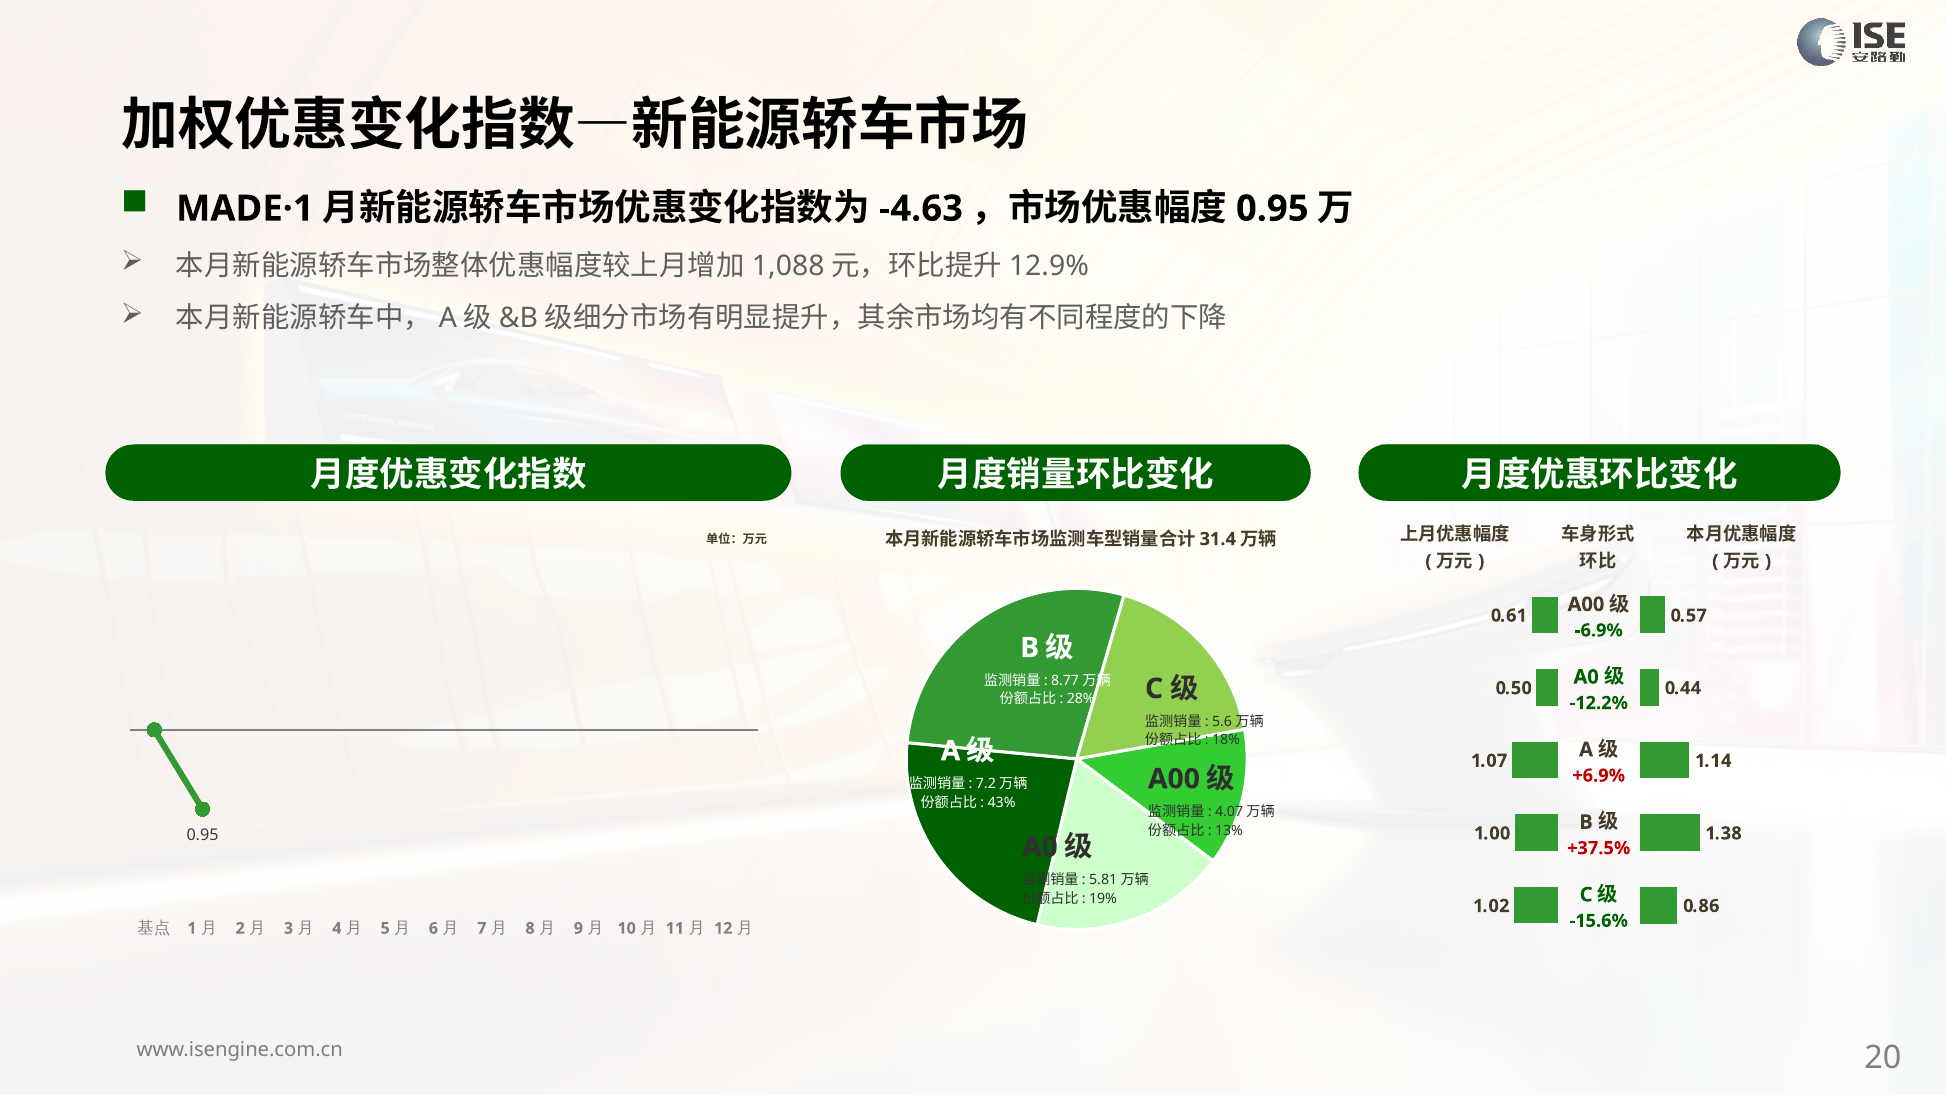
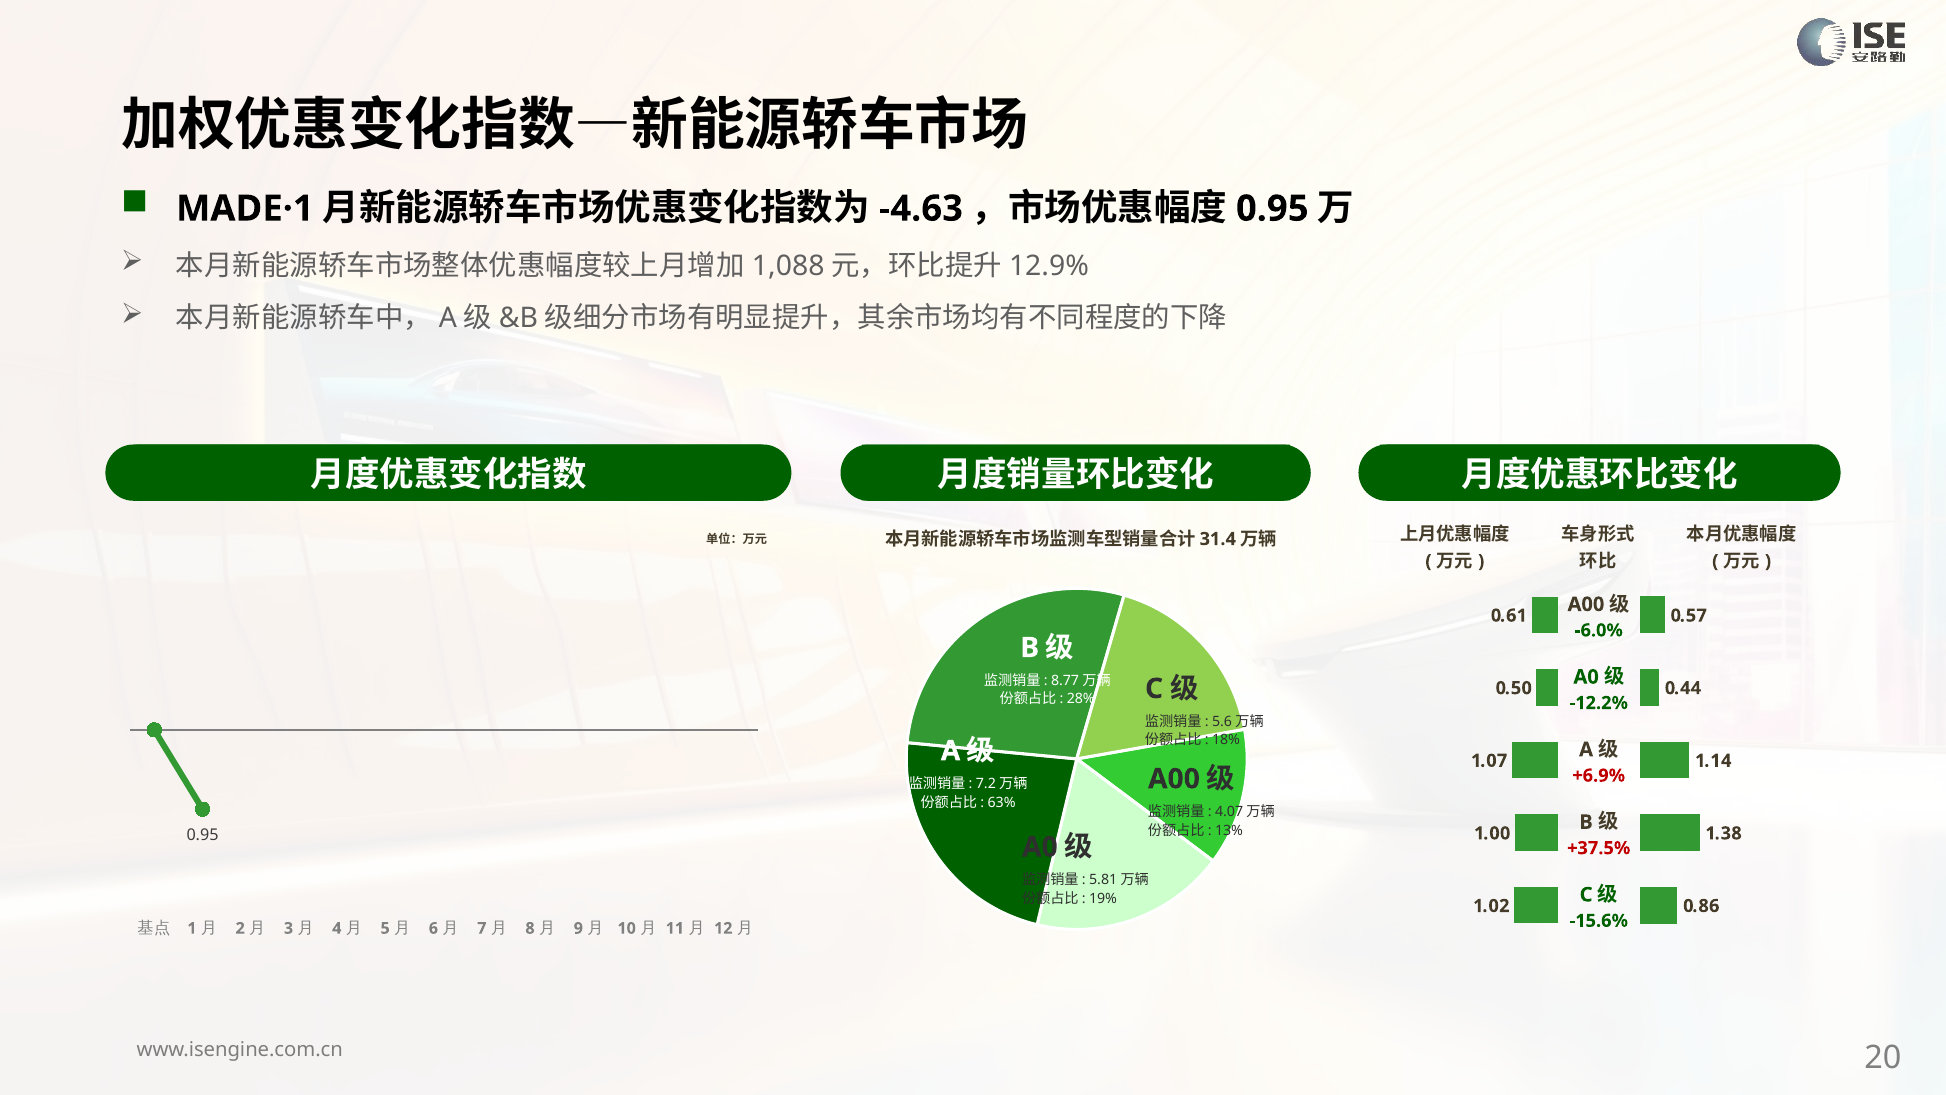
-6.9%: -6.9% -> -6.0%
43%: 43% -> 63%
